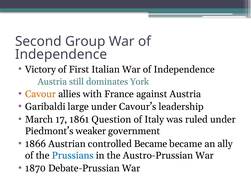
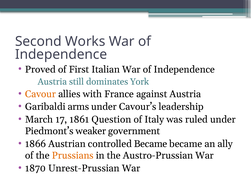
Group: Group -> Works
Victory: Victory -> Proved
large: large -> arms
Prussians colour: blue -> orange
Debate-Prussian: Debate-Prussian -> Unrest-Prussian
